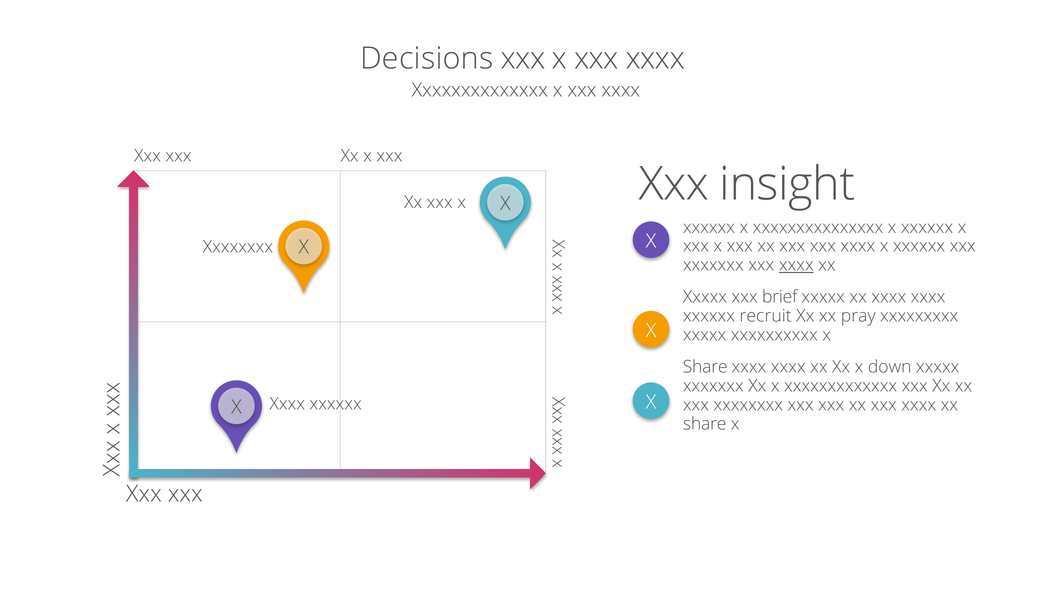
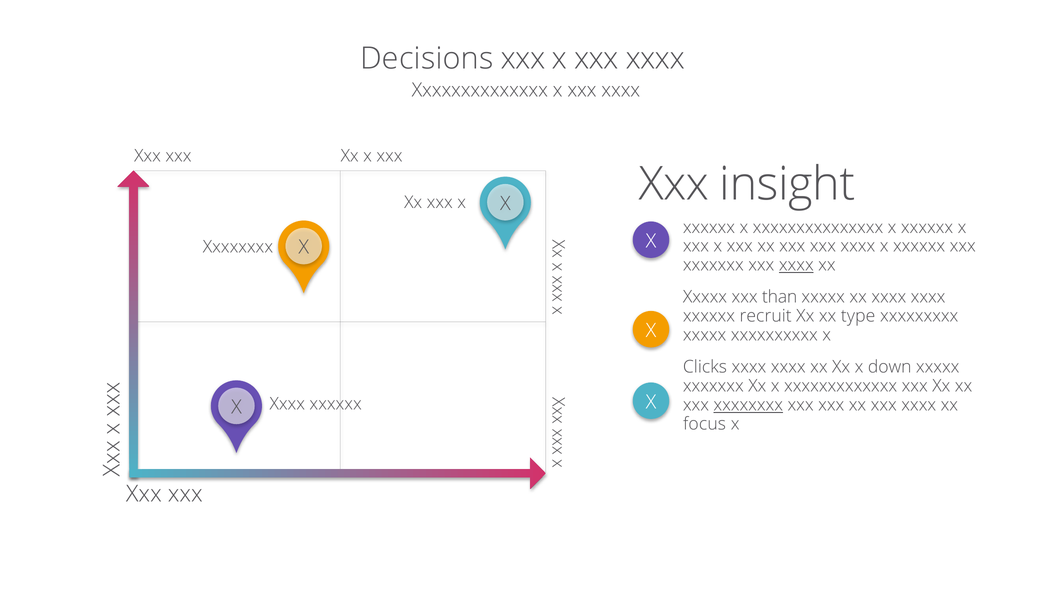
brief: brief -> than
pray: pray -> type
Share at (705, 367): Share -> Clicks
xxxxxxxx at (748, 405) underline: none -> present
share at (705, 424): share -> focus
